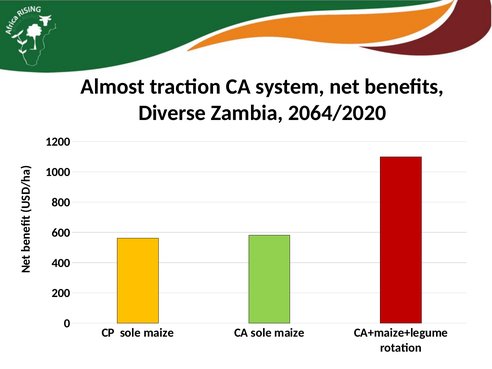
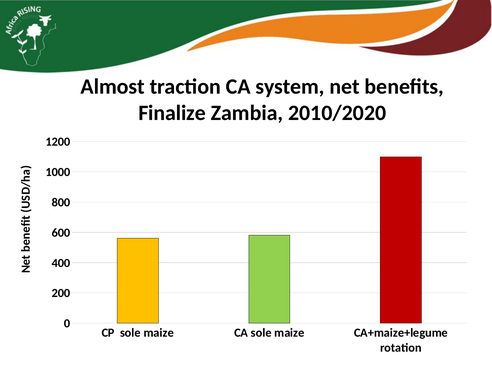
Diverse: Diverse -> Finalize
2064/2020: 2064/2020 -> 2010/2020
